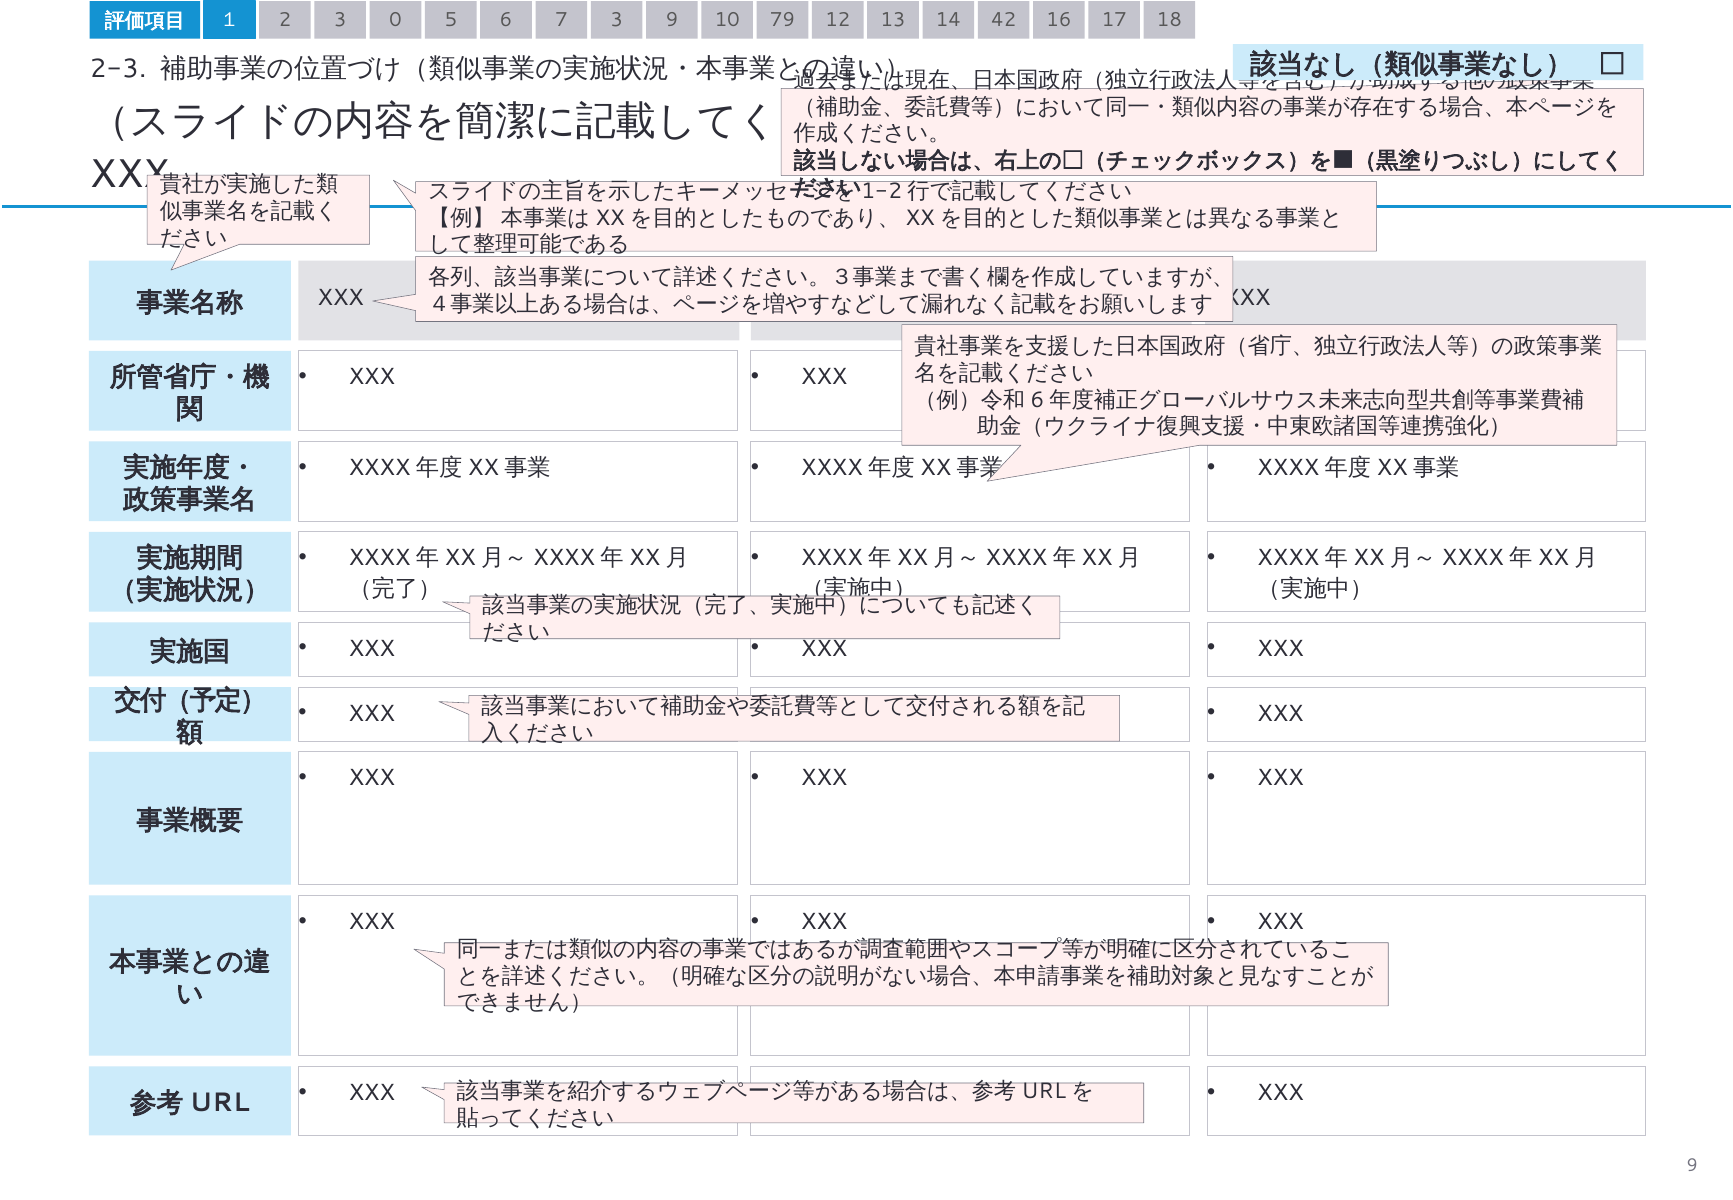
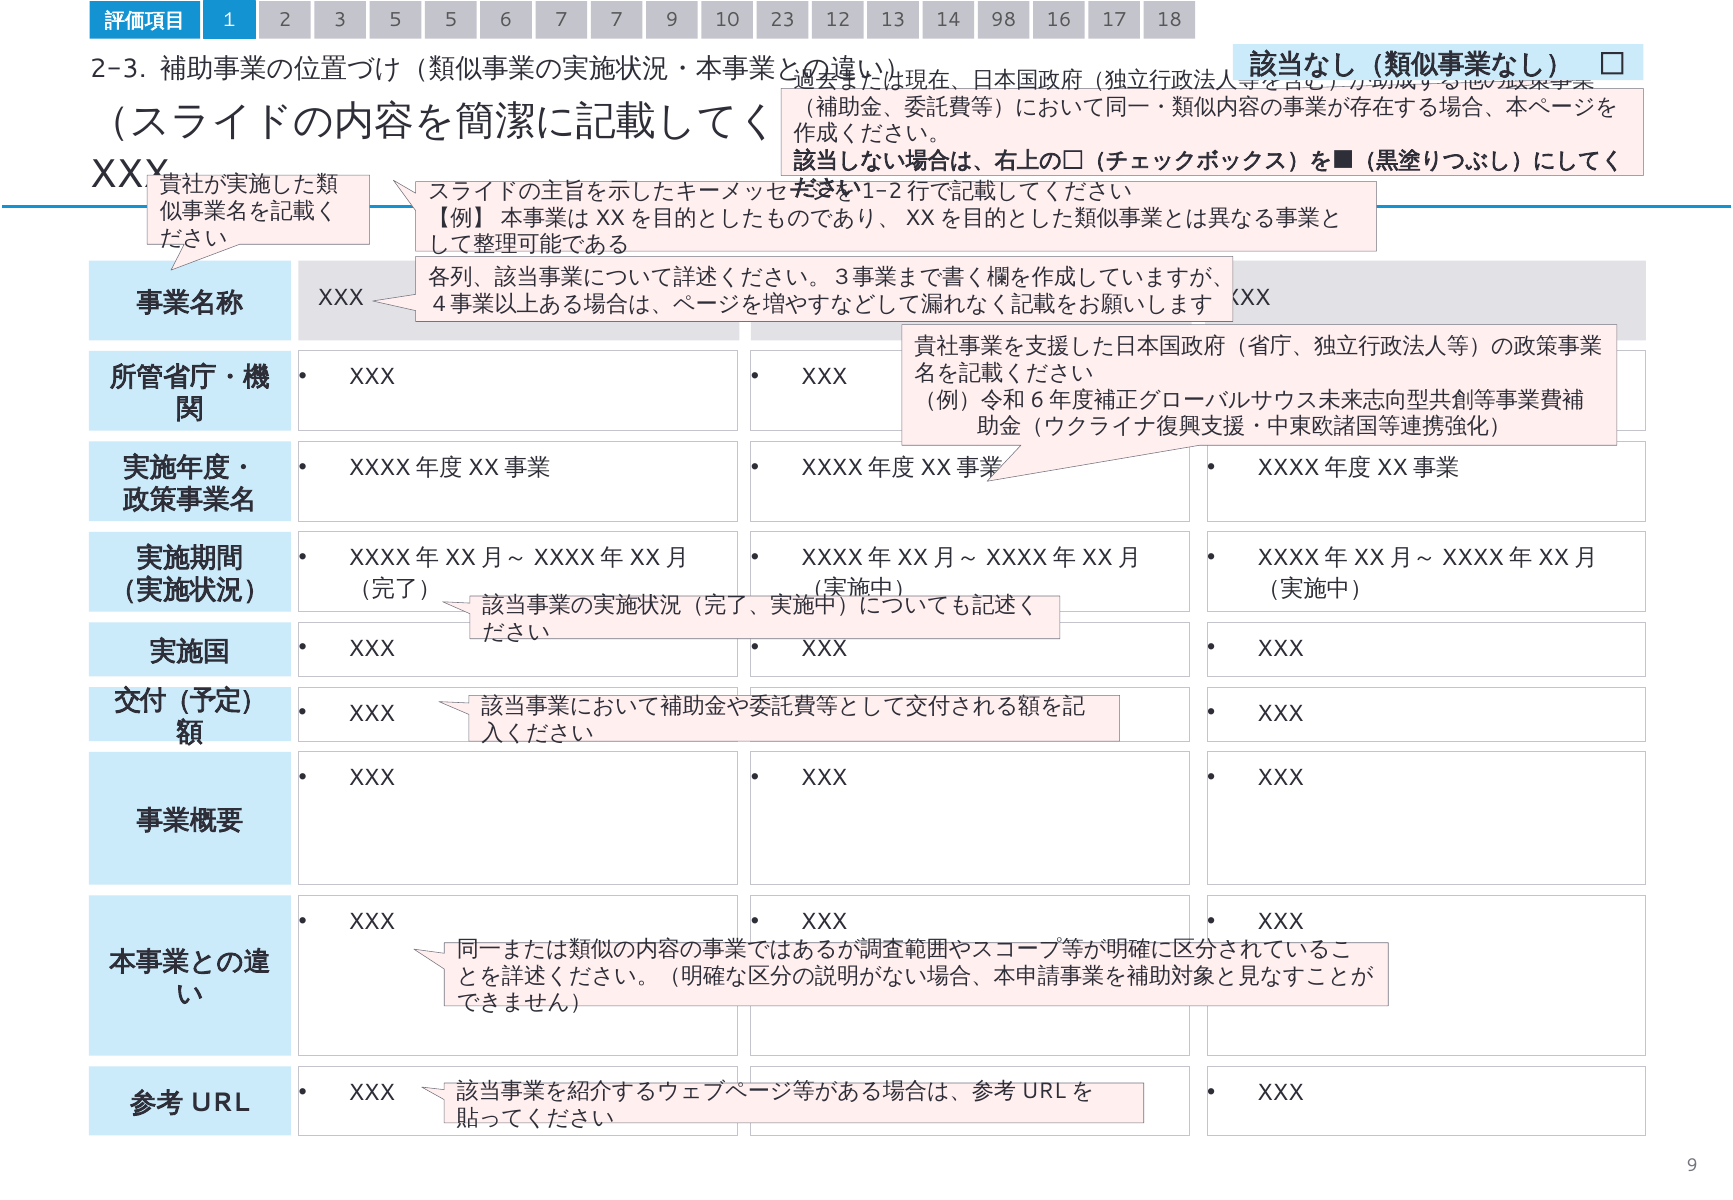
3 0: 0 -> 5
7 3: 3 -> 7
79: 79 -> 23
42: 42 -> 98
